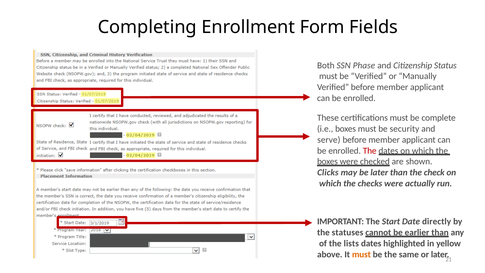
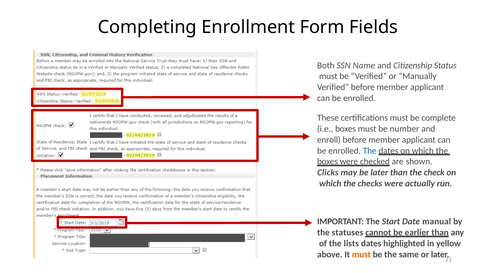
Phase: Phase -> Name
security: security -> number
serve: serve -> enroll
The at (370, 151) colour: red -> blue
directly: directly -> manual
